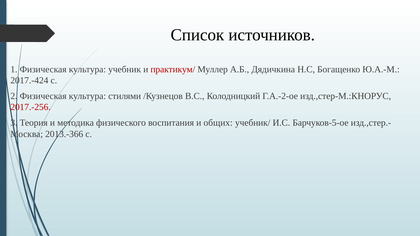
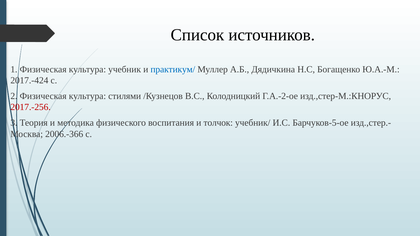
практикум/ colour: red -> blue
общих: общих -> толчок
2013.-366: 2013.-366 -> 2006.-366
